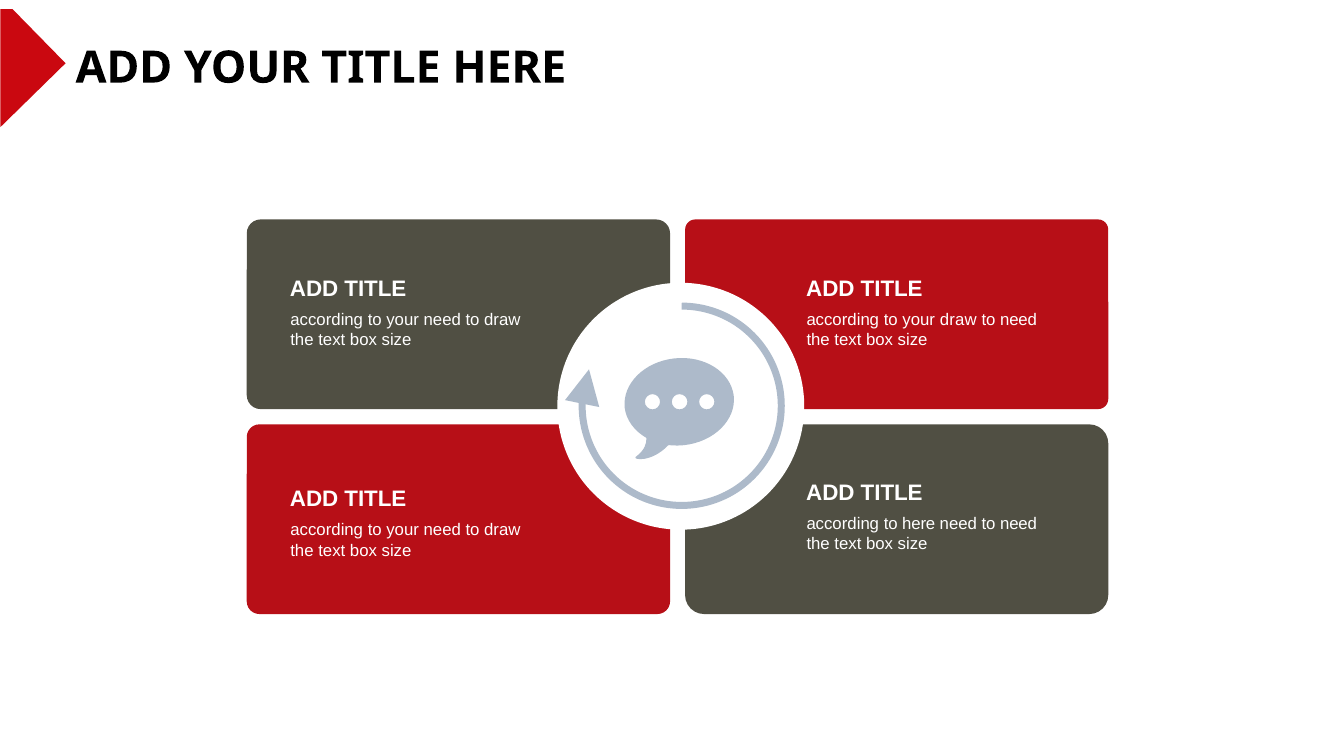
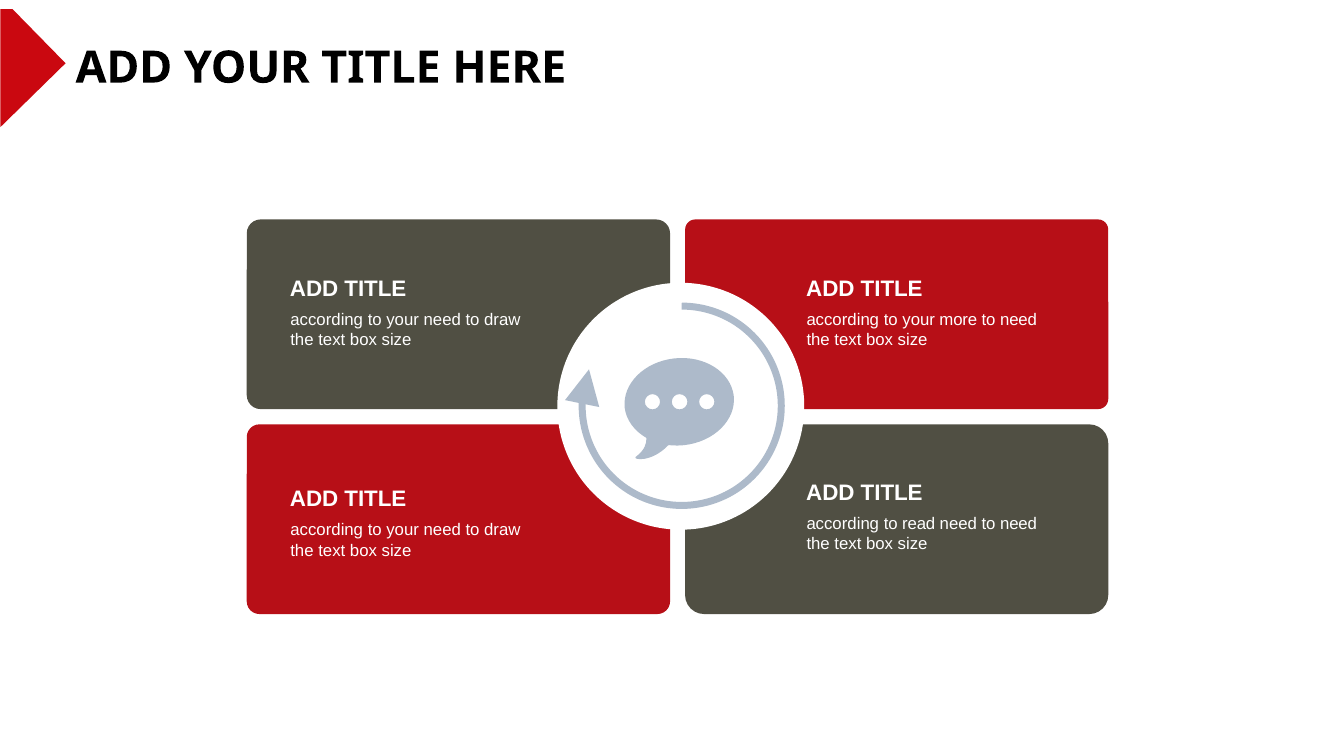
your draw: draw -> more
to here: here -> read
